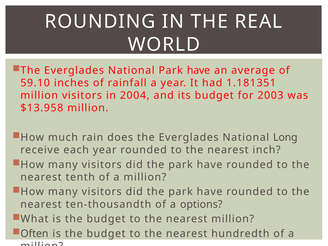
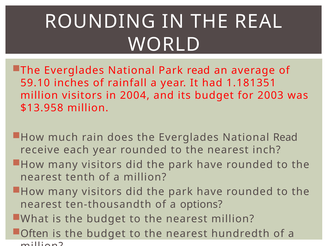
National Park have: have -> read
National Long: Long -> Read
